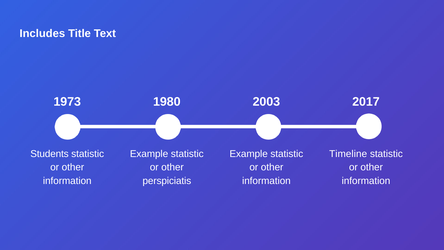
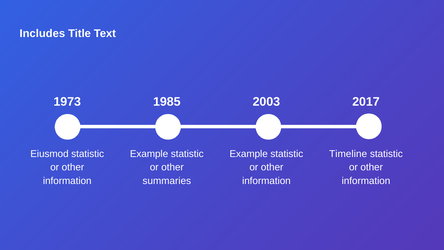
1980: 1980 -> 1985
Students: Students -> Eiusmod
perspiciatis: perspiciatis -> summaries
